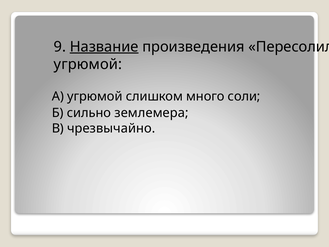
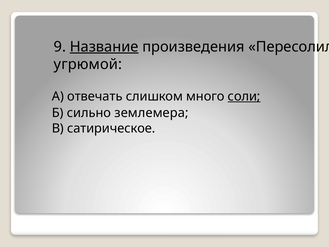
А угрюмой: угрюмой -> отвечать
соли underline: none -> present
чрезвычайно: чрезвычайно -> сатирическое
